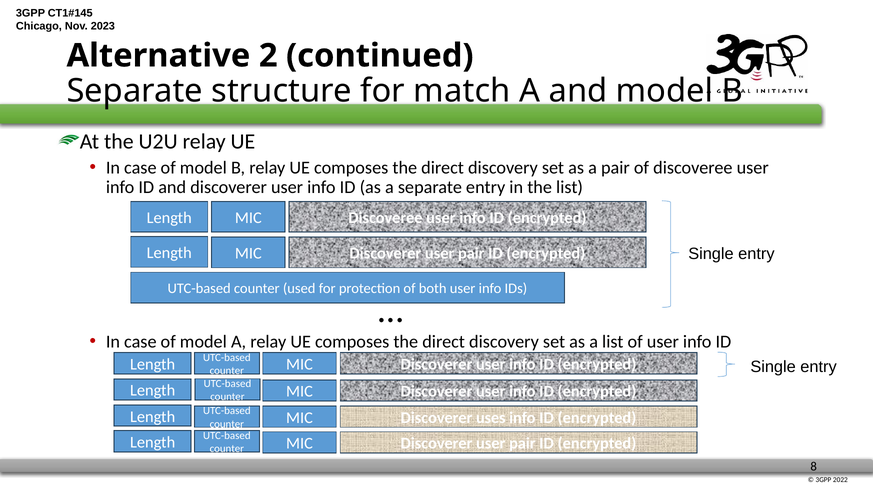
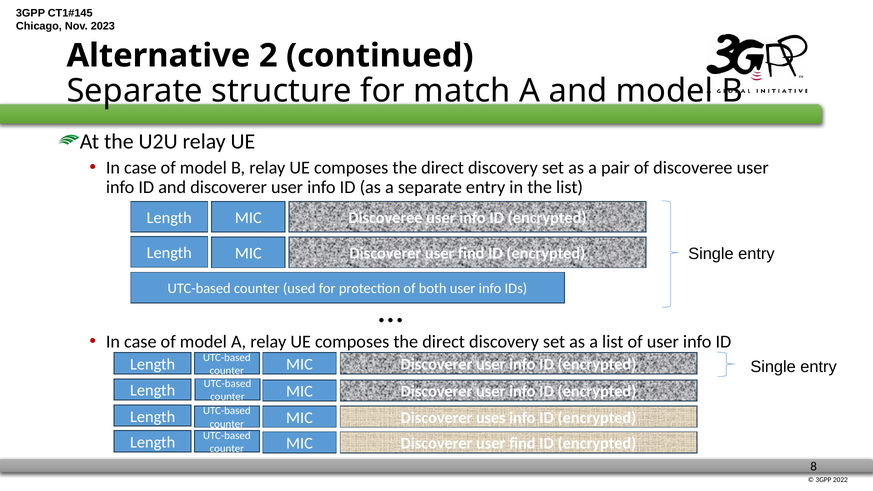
pair at (471, 254): pair -> find
pair at (522, 444): pair -> find
